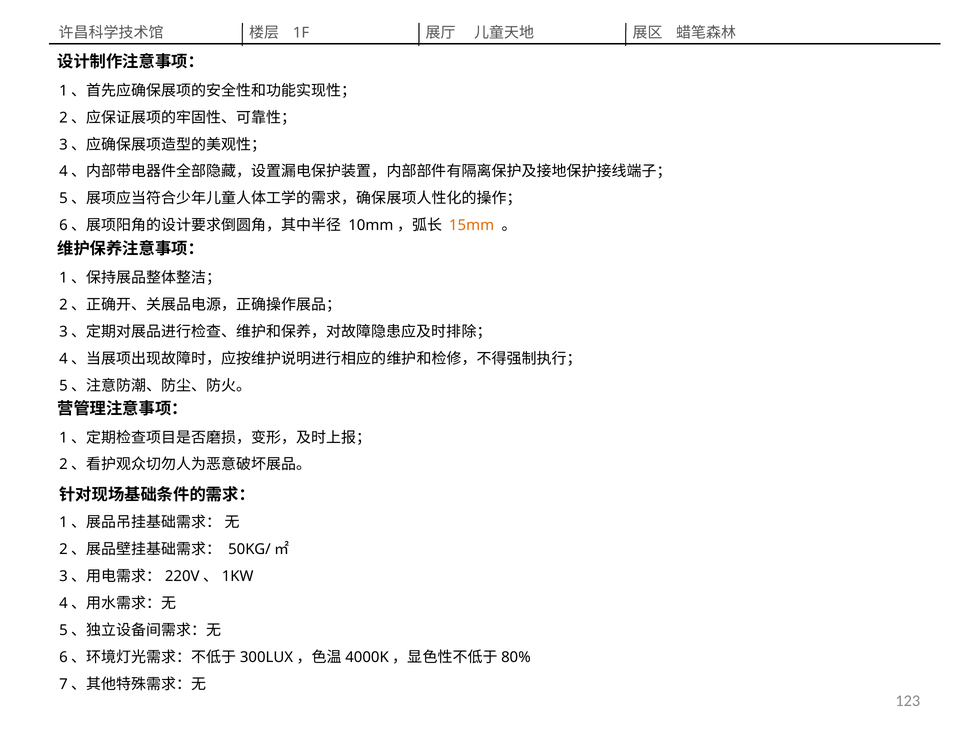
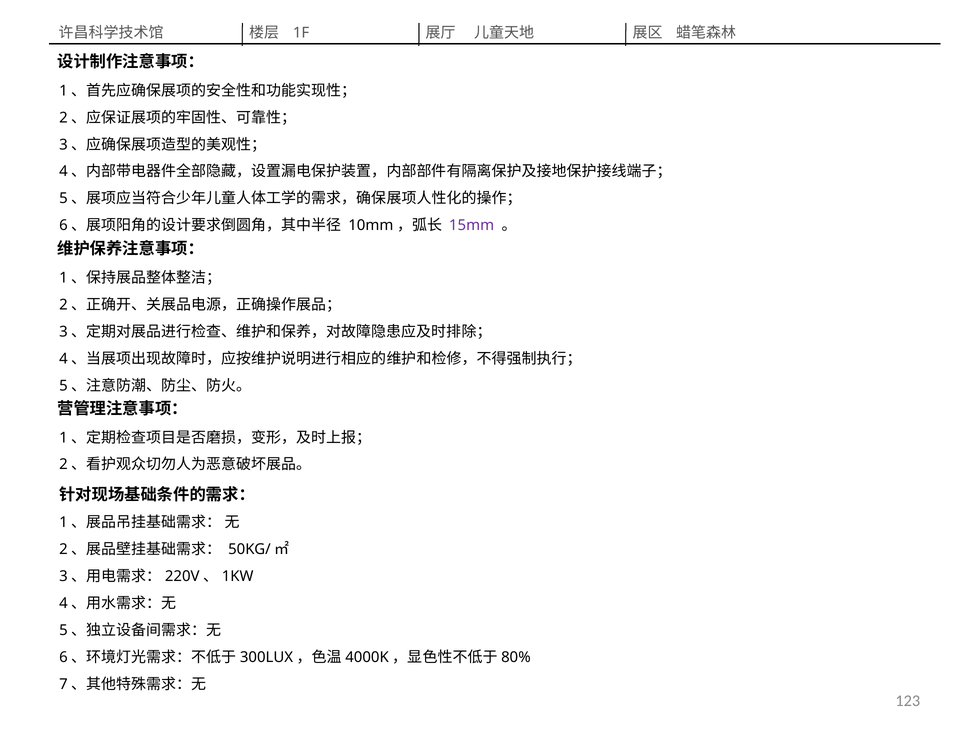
15mm colour: orange -> purple
